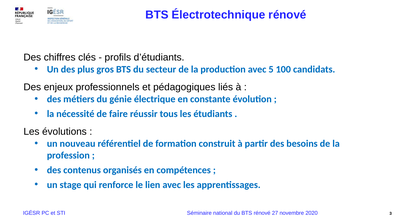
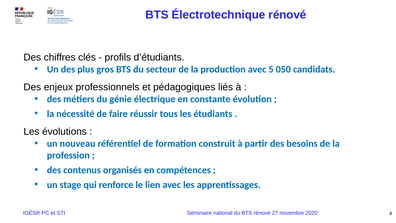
100: 100 -> 050
